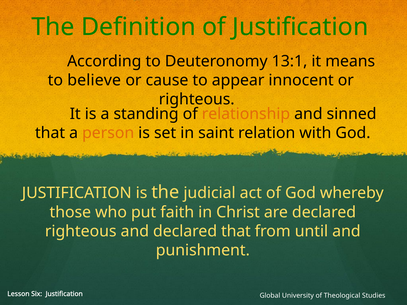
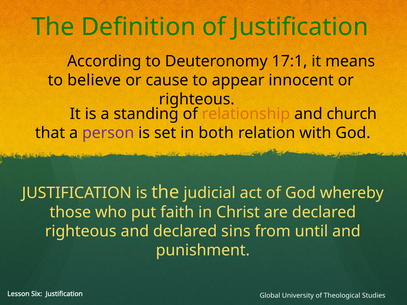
13:1: 13:1 -> 17:1
sinned: sinned -> church
person colour: orange -> purple
saint: saint -> both
declared that: that -> sins
